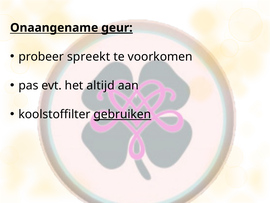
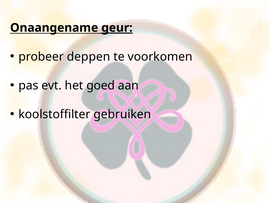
spreekt: spreekt -> deppen
altijd: altijd -> goed
gebruiken underline: present -> none
